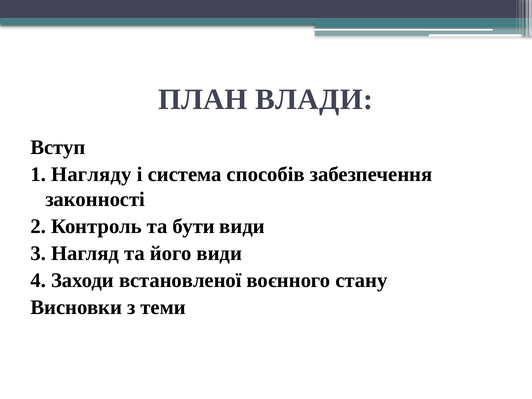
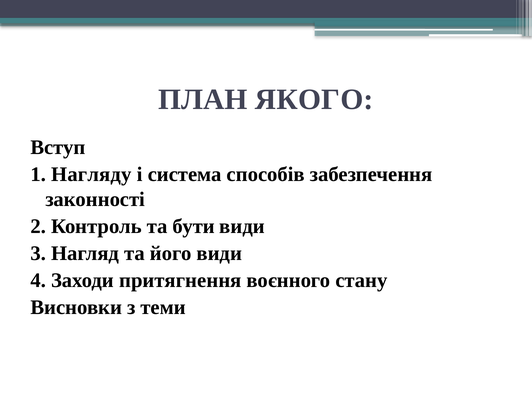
ВЛАДИ: ВЛАДИ -> ЯКОГО
встановленої: встановленої -> притягнення
